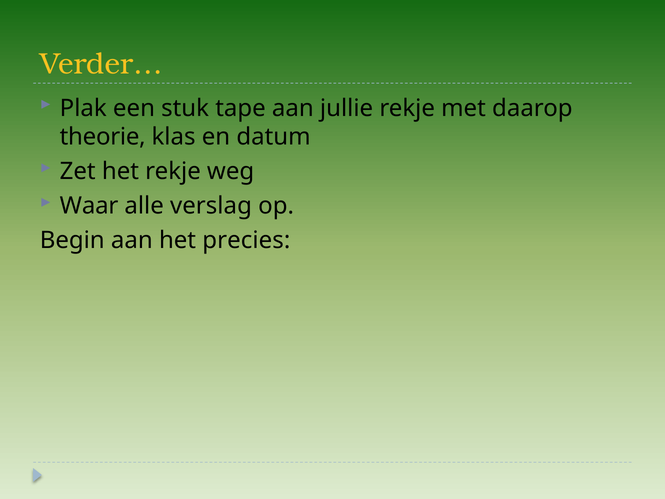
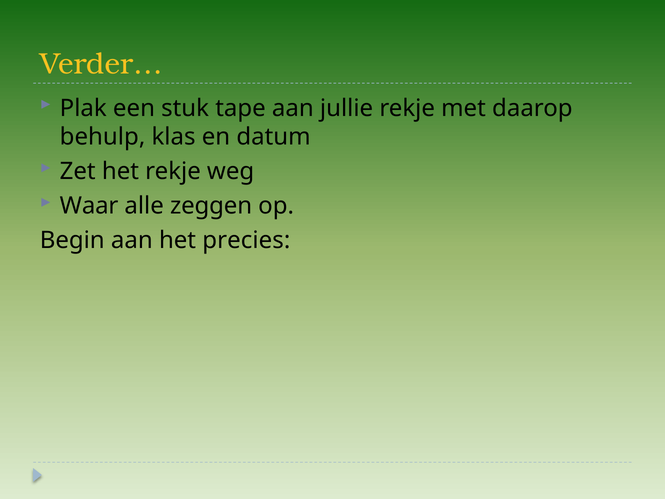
theorie: theorie -> behulp
verslag: verslag -> zeggen
